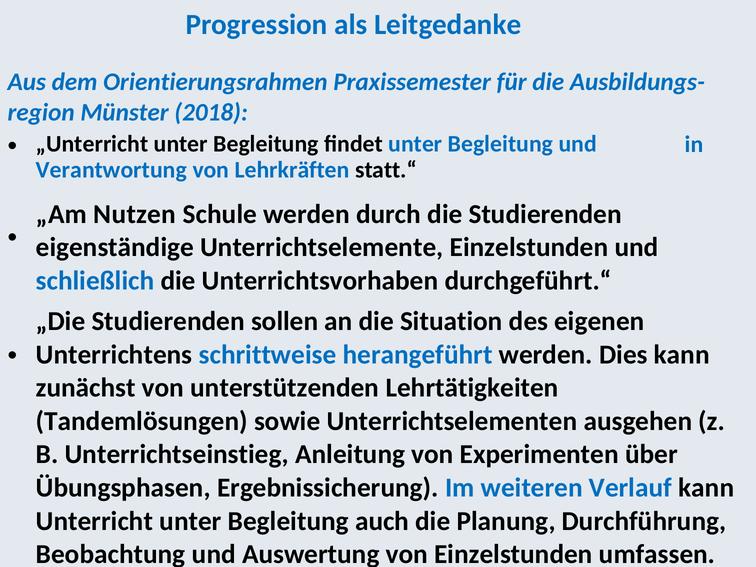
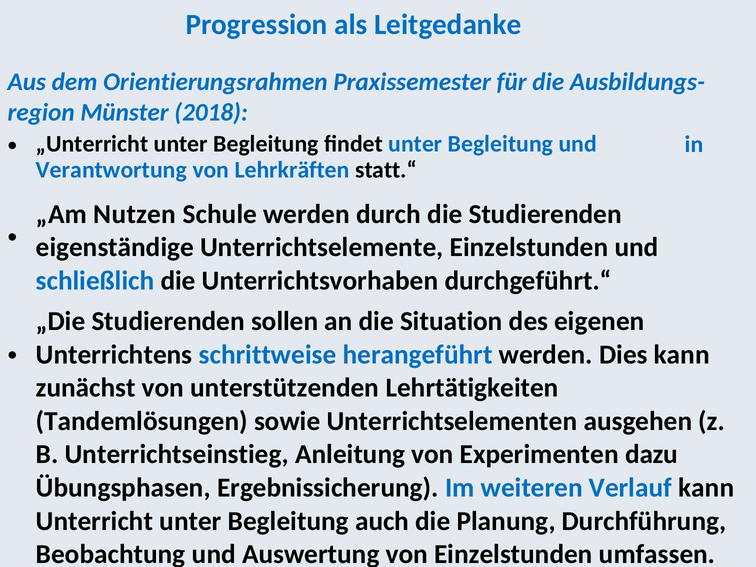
über: über -> dazu
